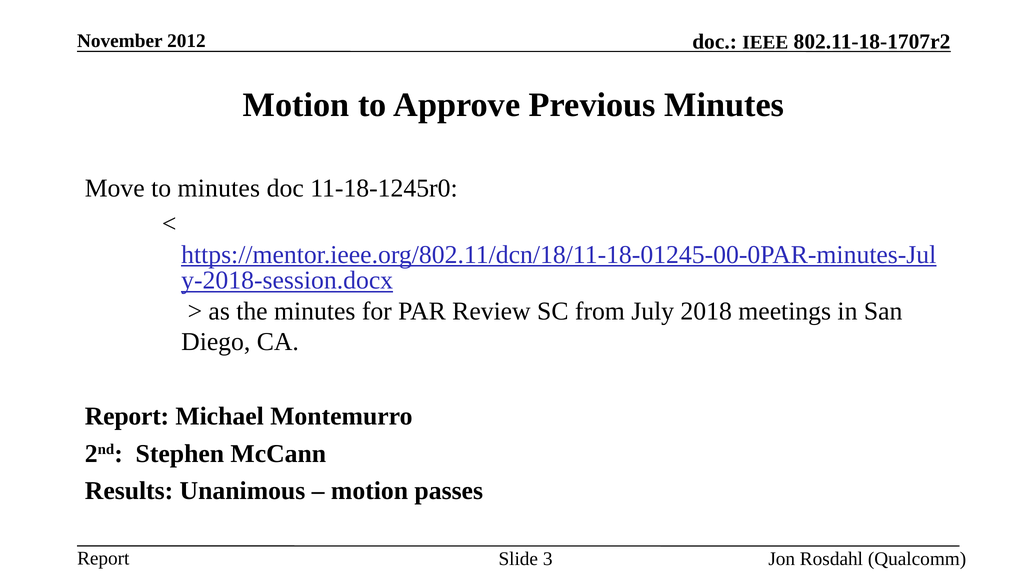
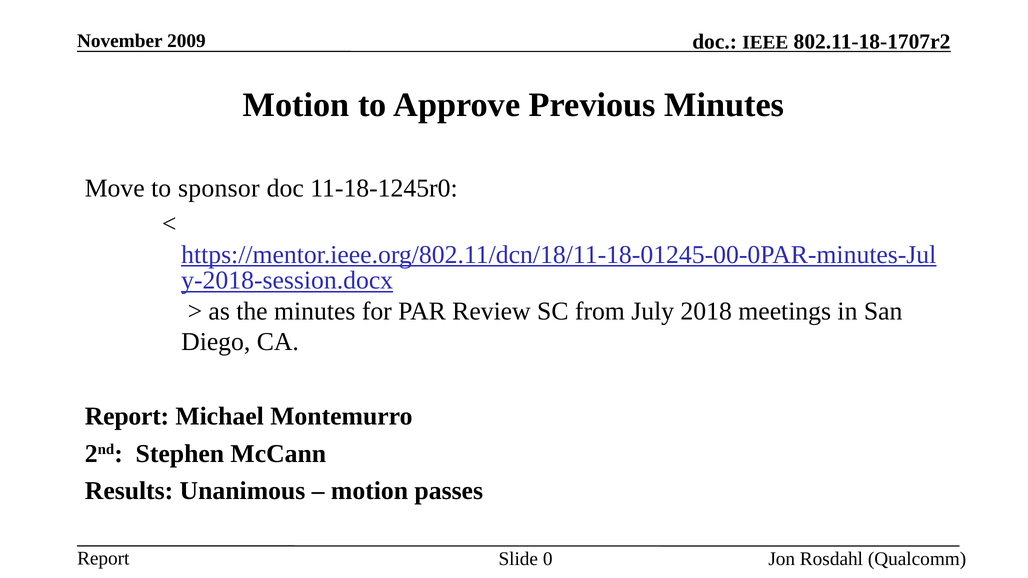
2012: 2012 -> 2009
to minutes: minutes -> sponsor
3: 3 -> 0
